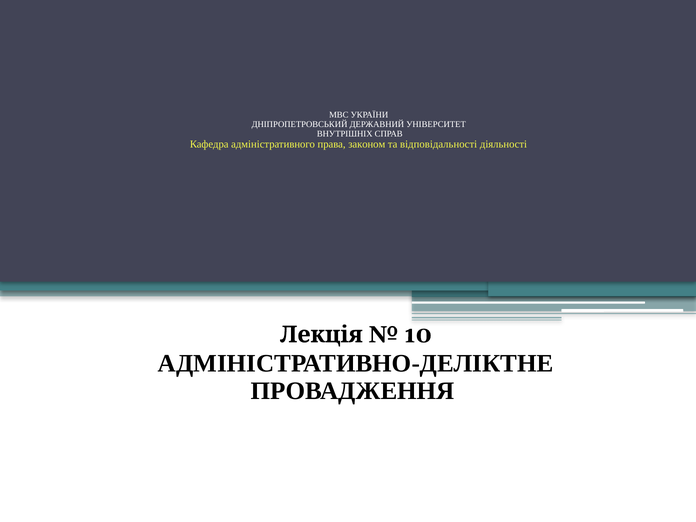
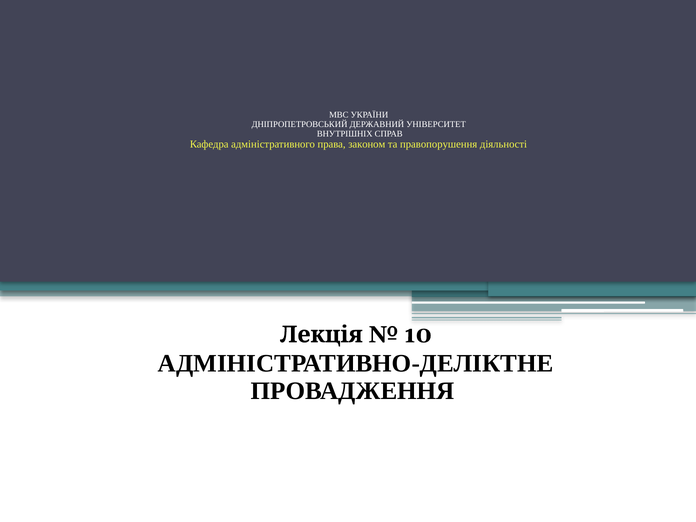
відповідальності: відповідальності -> правопорушення
